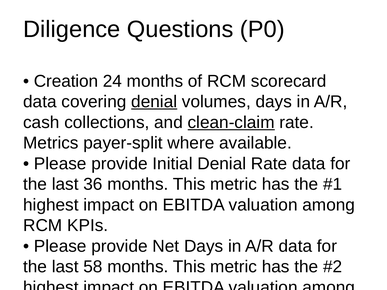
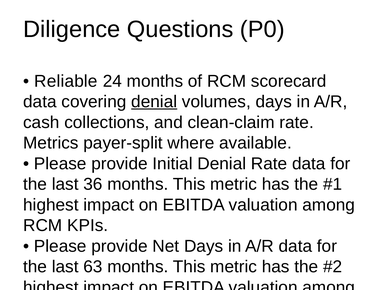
Creation: Creation -> Reliable
clean-claim underline: present -> none
58: 58 -> 63
